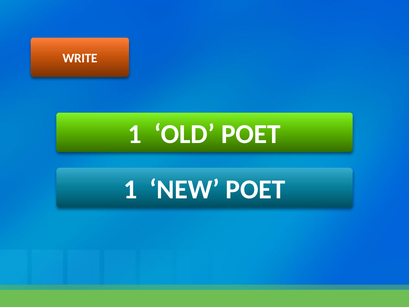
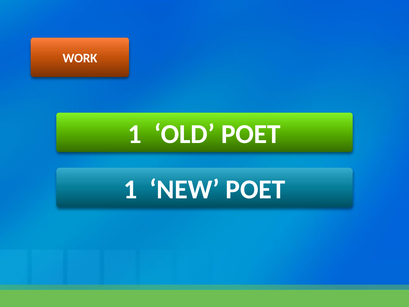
WRITE: WRITE -> WORK
